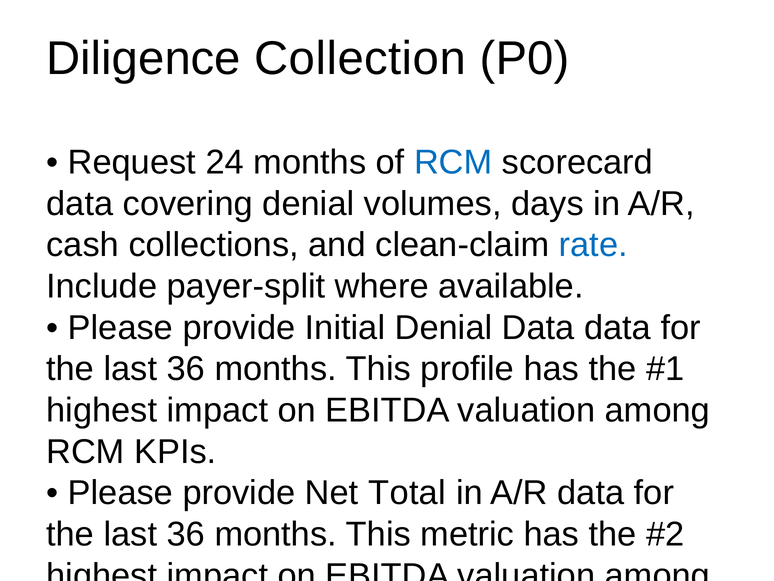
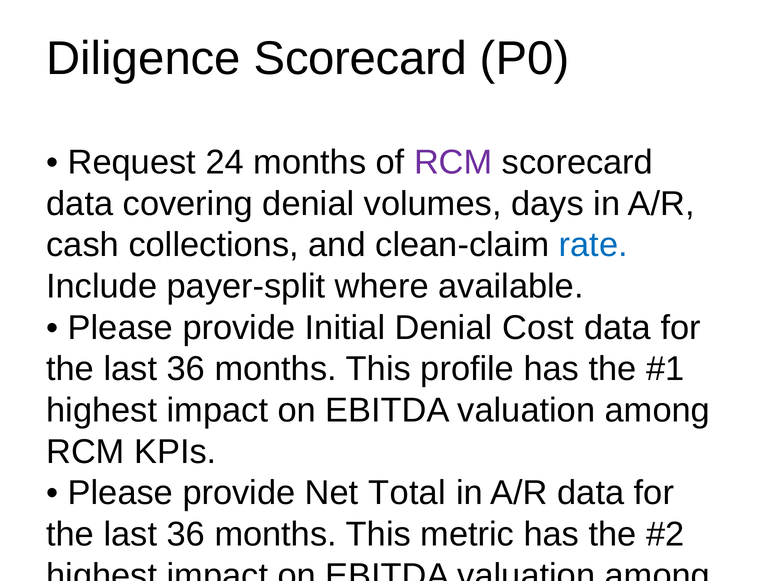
Diligence Collection: Collection -> Scorecard
RCM at (453, 162) colour: blue -> purple
Denial Data: Data -> Cost
